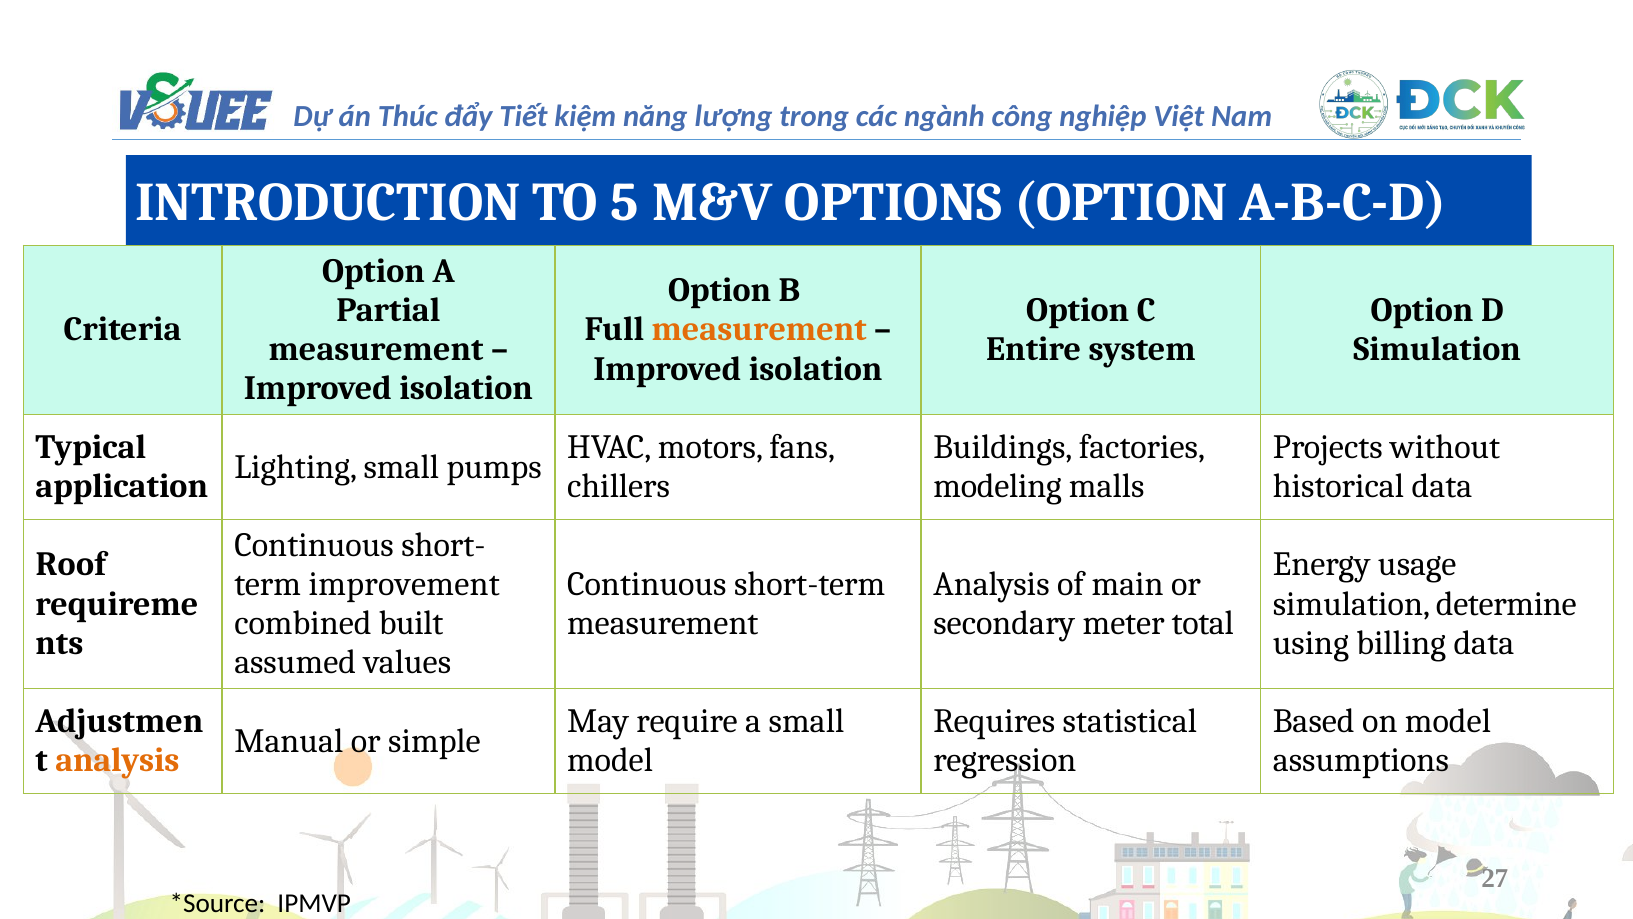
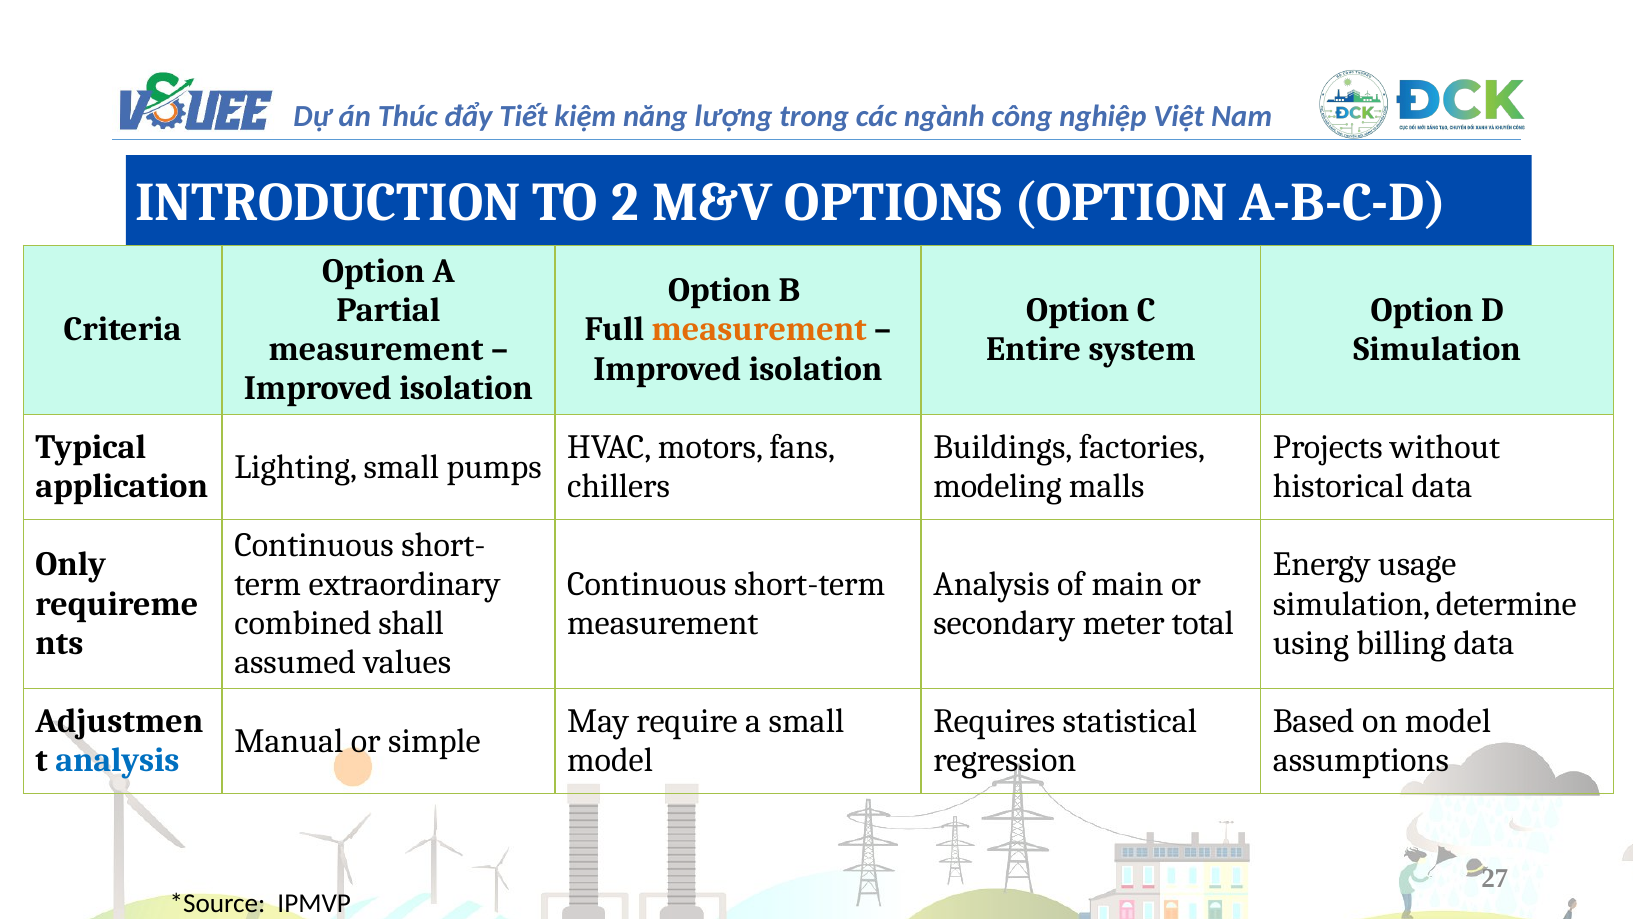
5: 5 -> 2
Roof: Roof -> Only
improvement: improvement -> extraordinary
built: built -> shall
analysis at (117, 760) colour: orange -> blue
